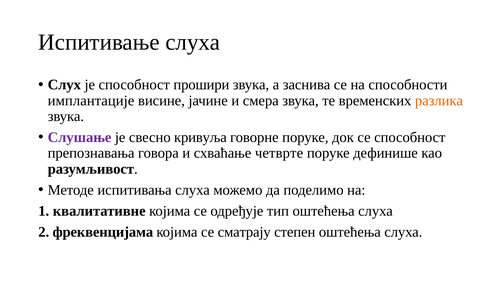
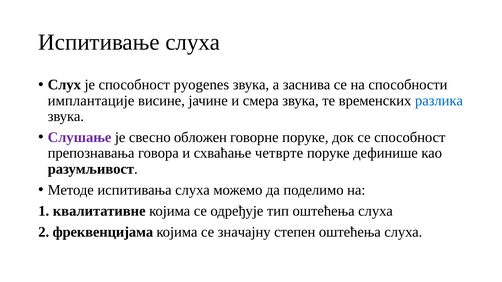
прошири: прошири -> pyogenes
разлика colour: orange -> blue
кривуља: кривуља -> обложен
сматрају: сматрају -> значајну
